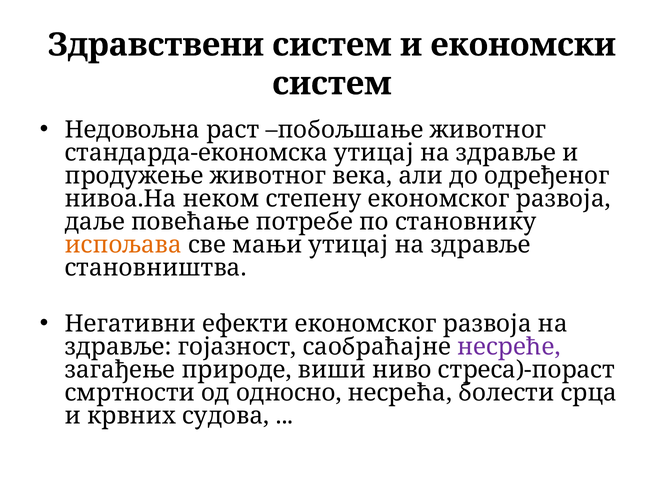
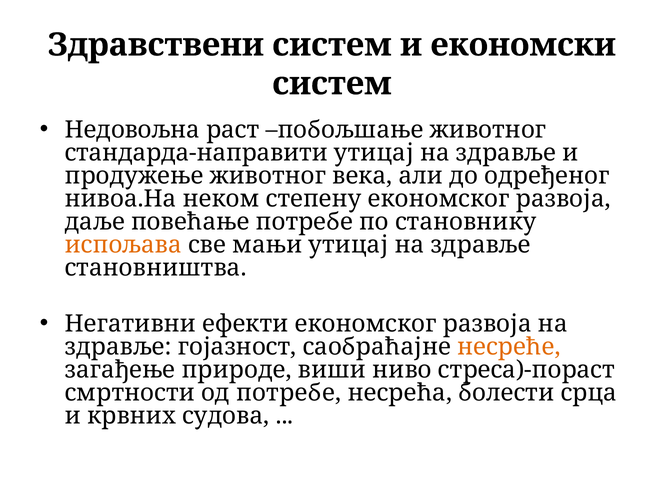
стандарда-економска: стандарда-економска -> стандарда-направити
несреће colour: purple -> orange
од односно: односно -> потребе
